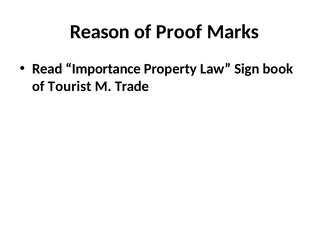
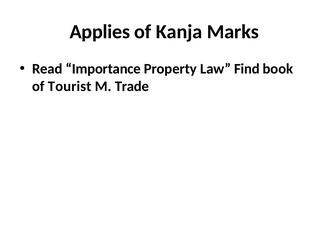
Reason: Reason -> Applies
Proof: Proof -> Kanja
Sign: Sign -> Find
